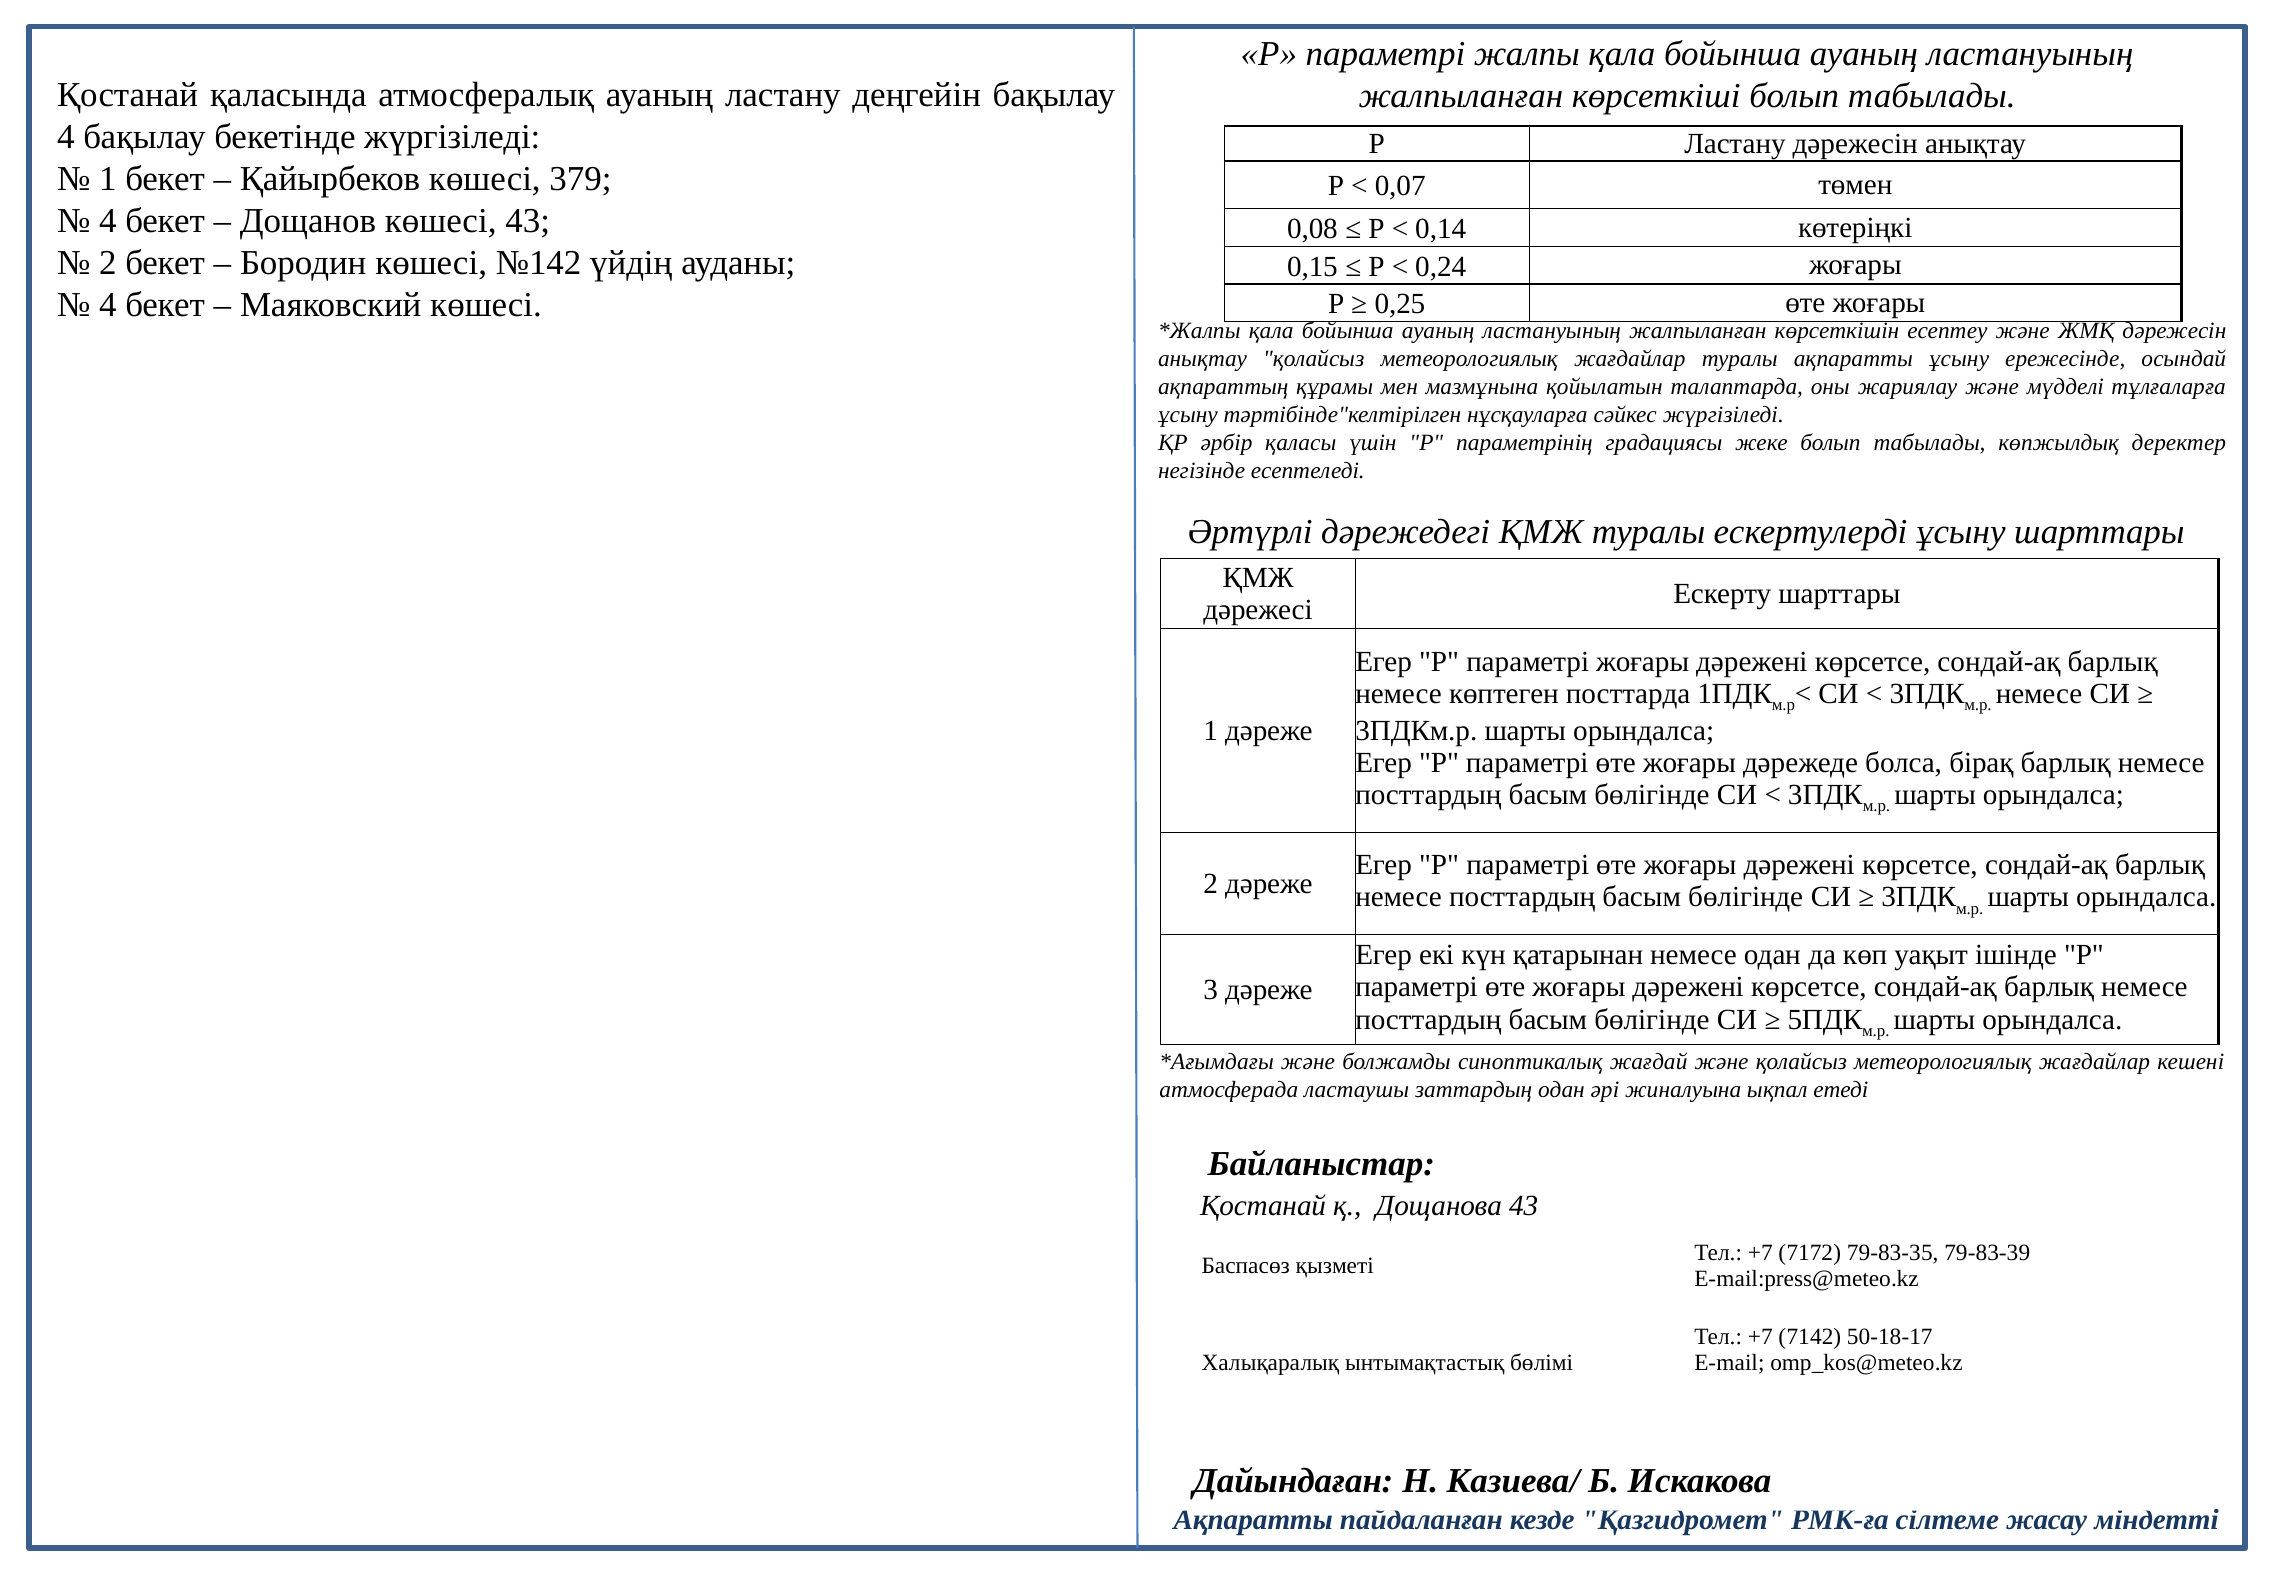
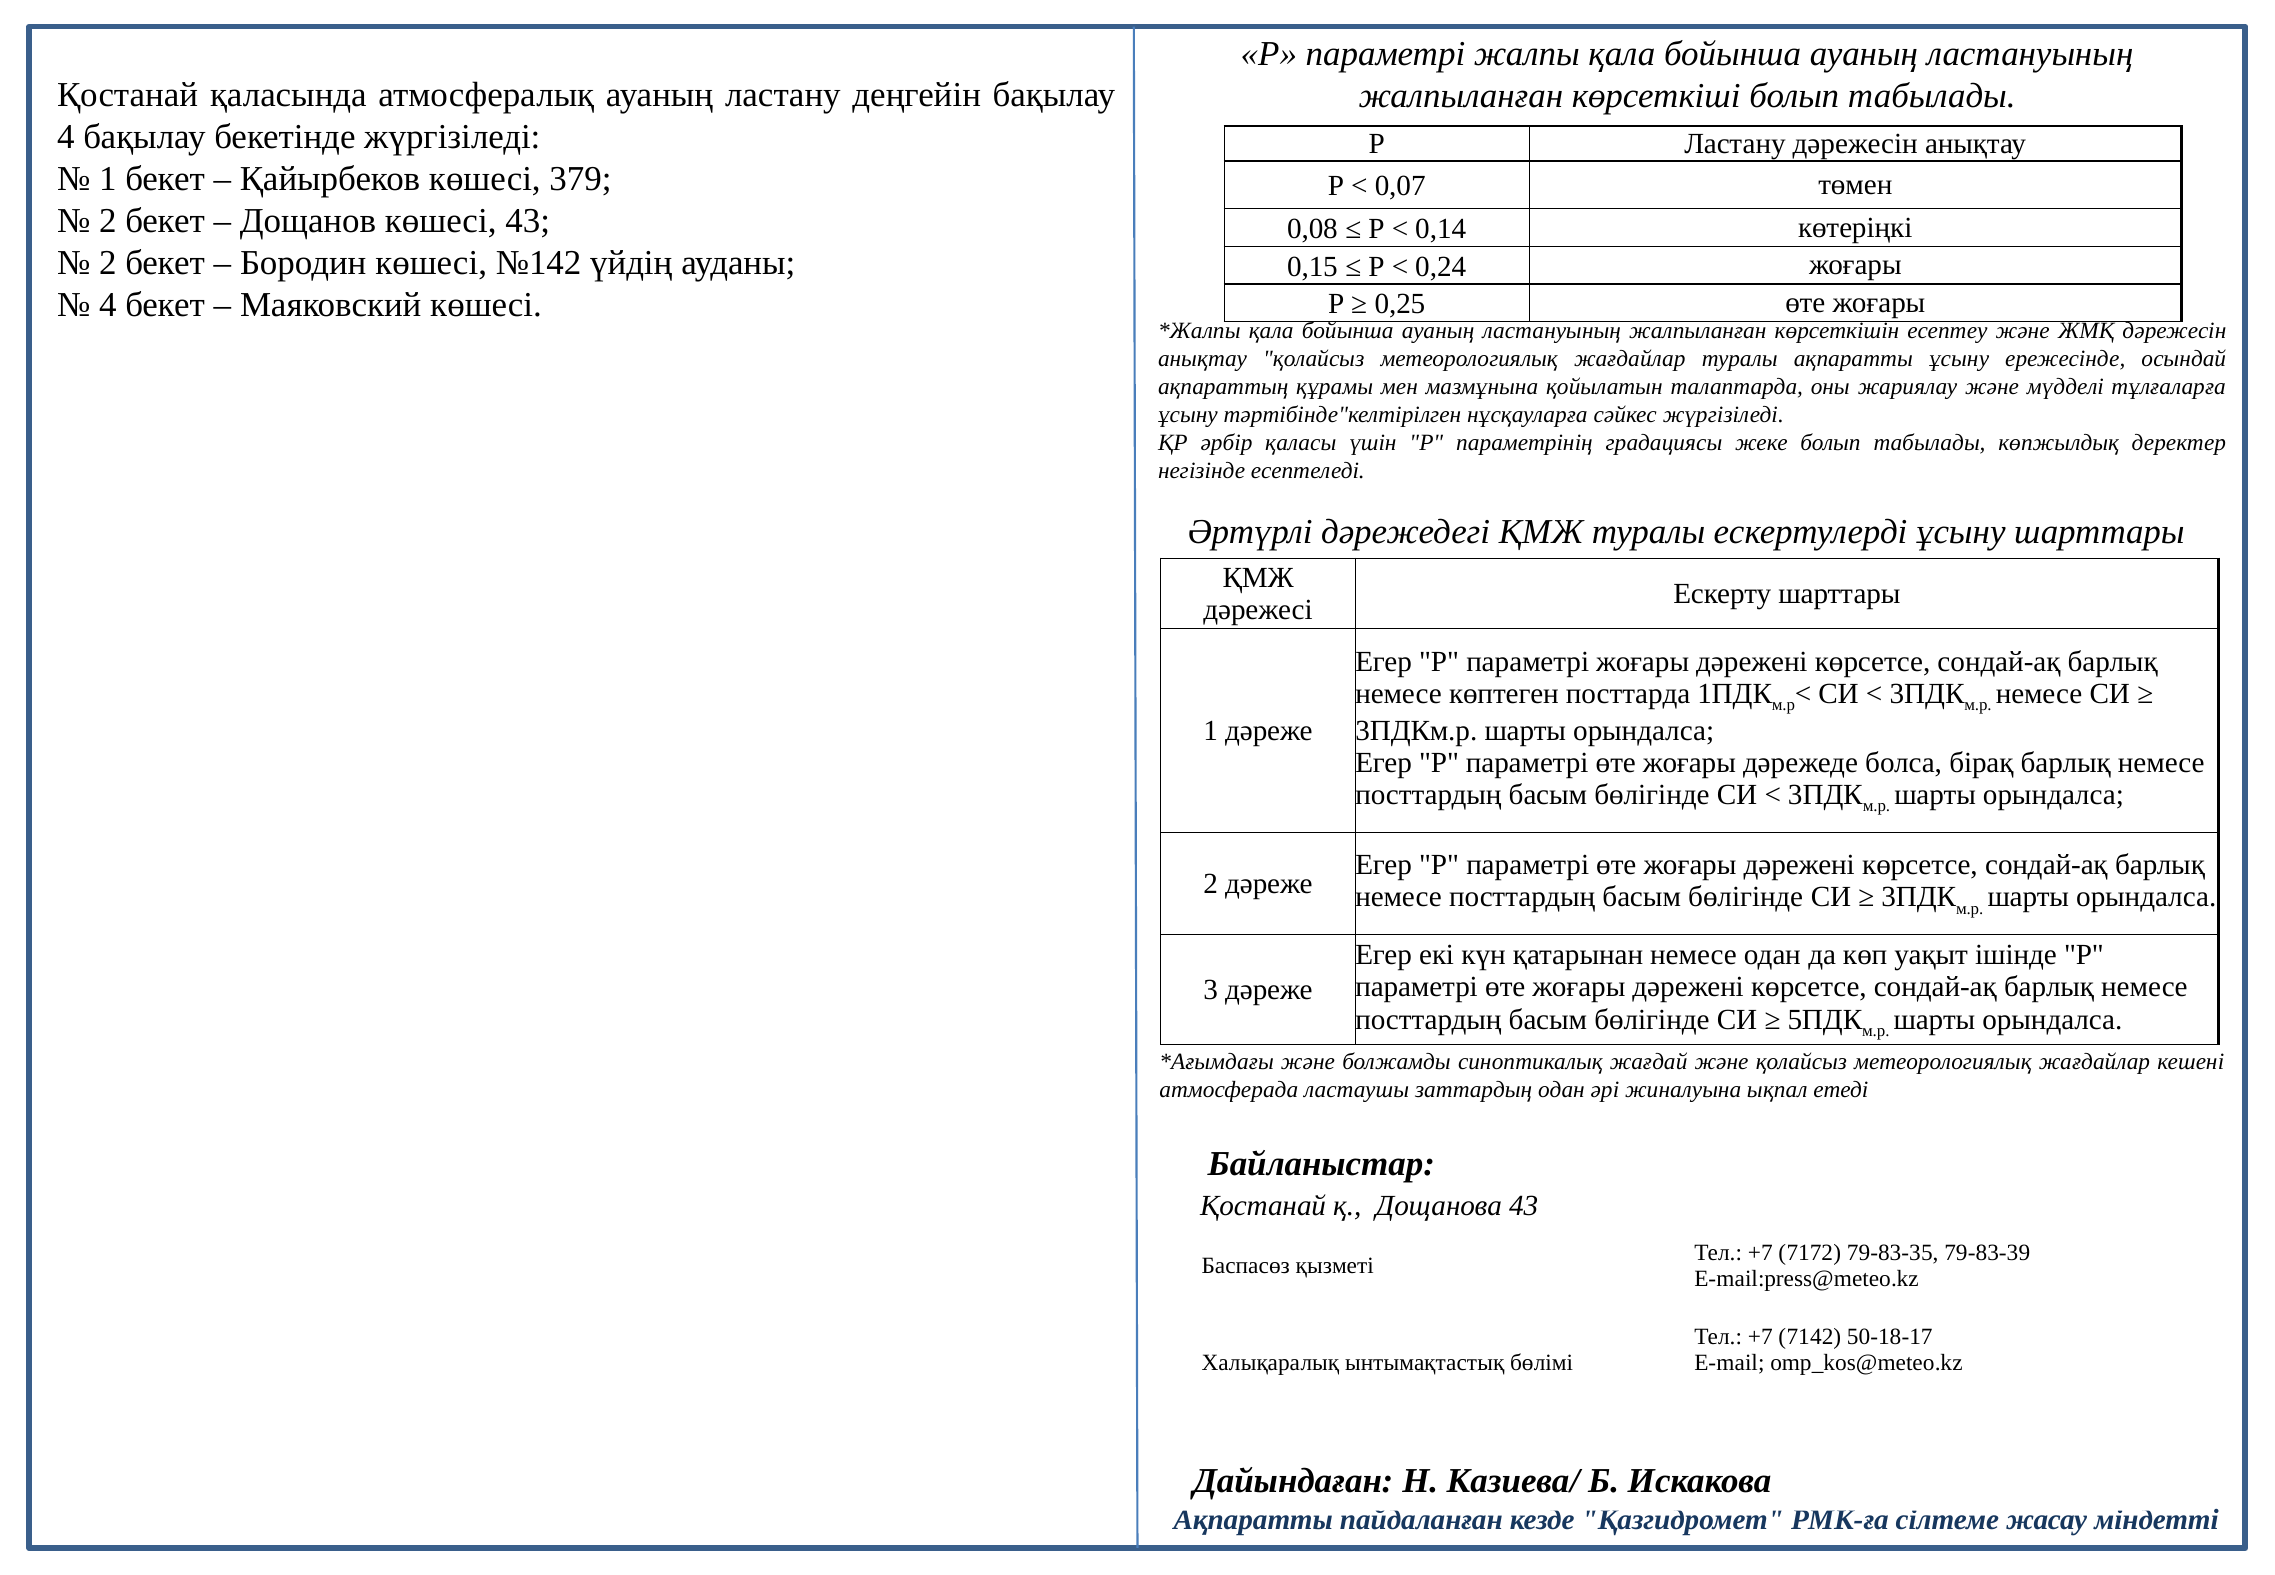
4 at (108, 221): 4 -> 2
